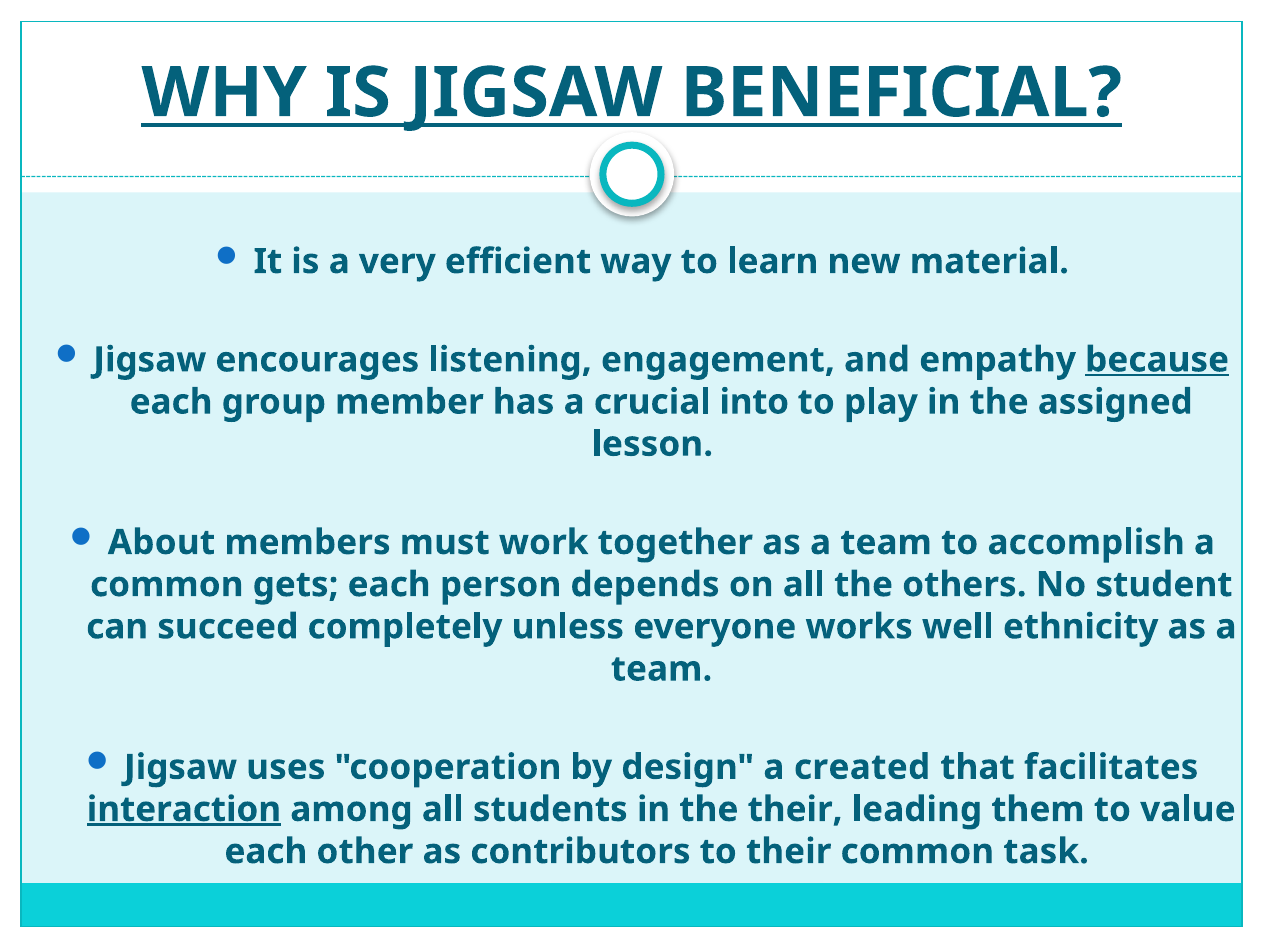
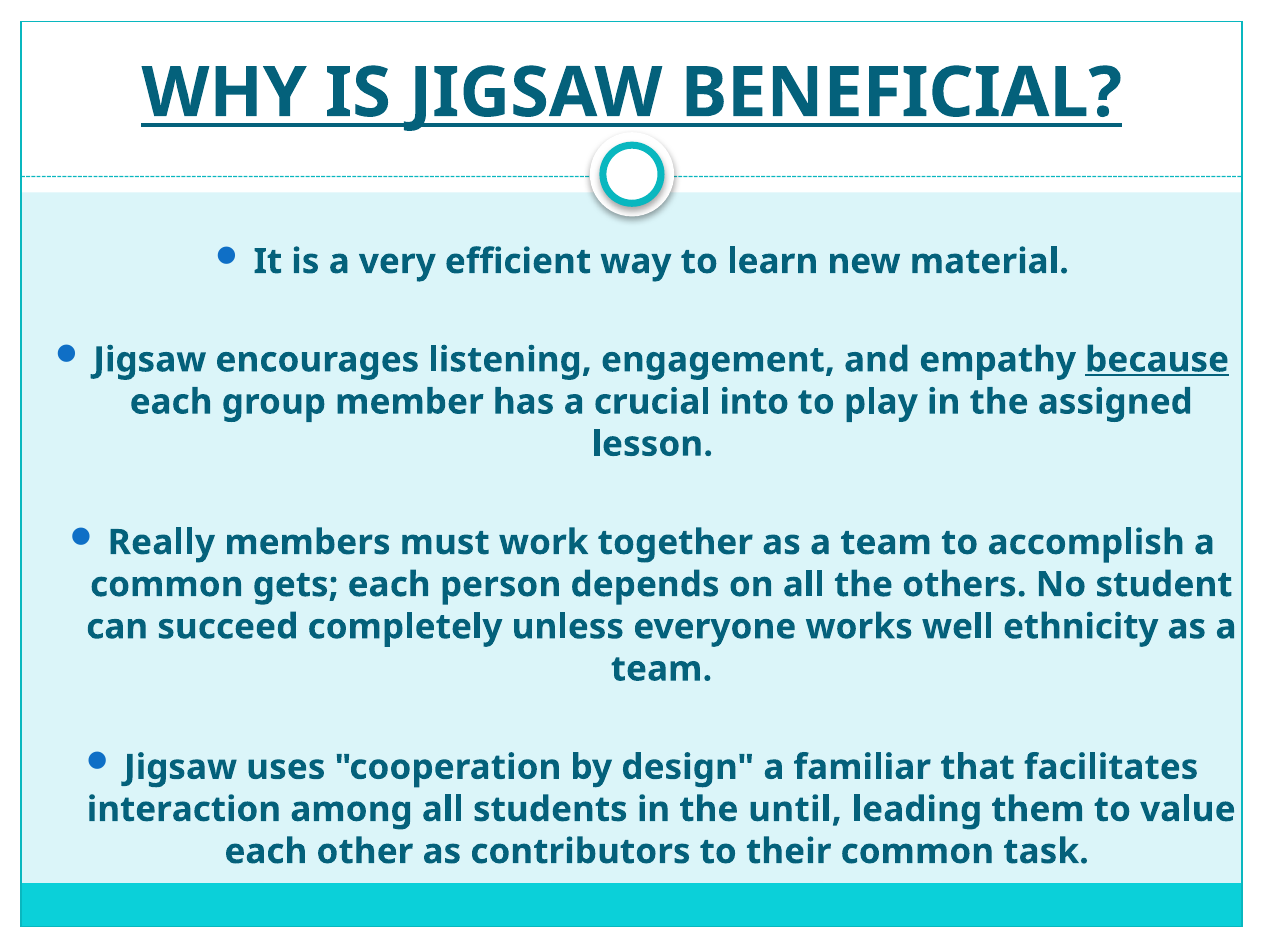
About: About -> Really
created: created -> familiar
interaction underline: present -> none
the their: their -> until
